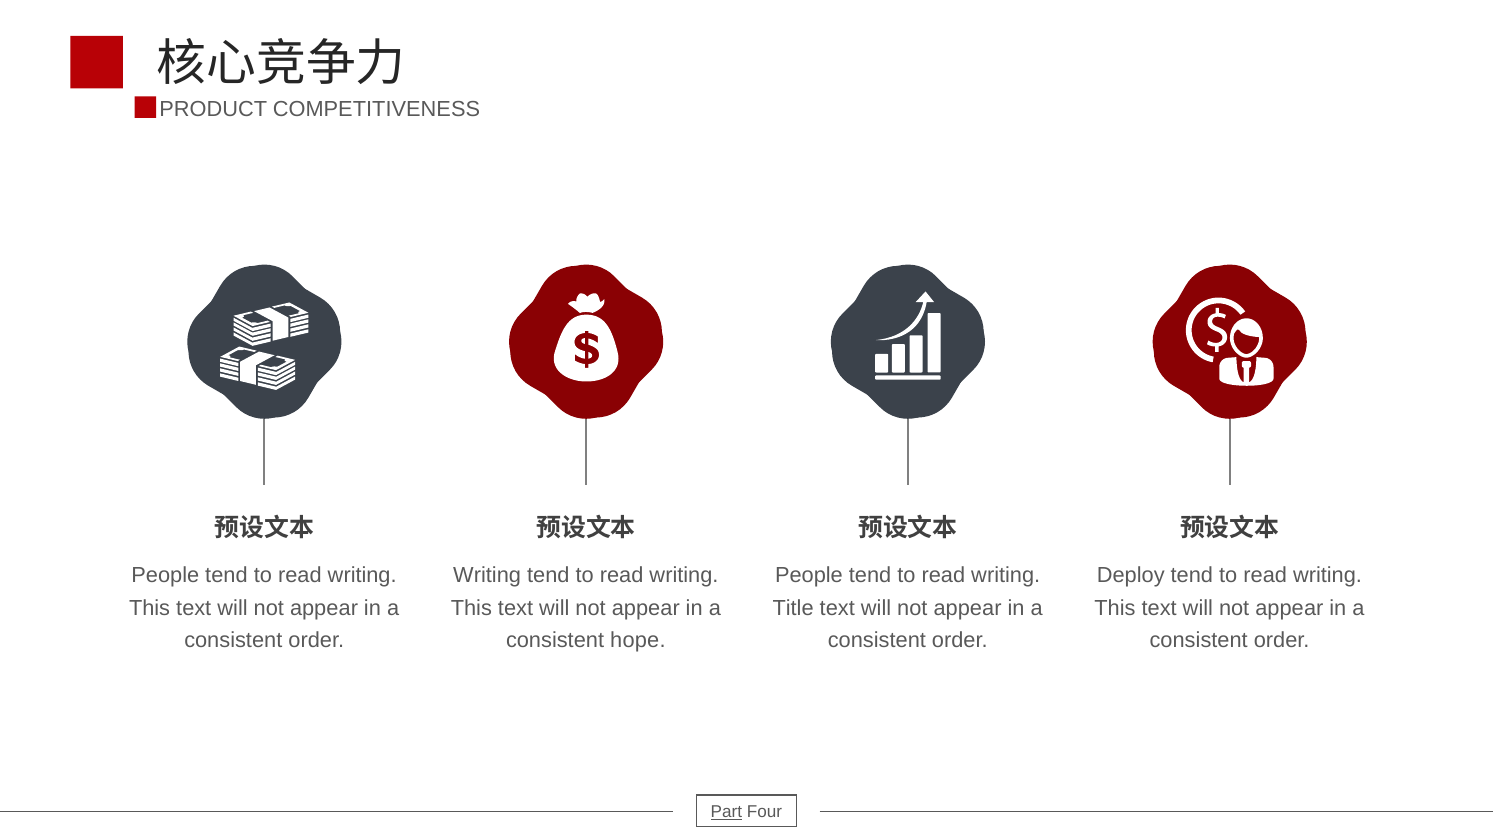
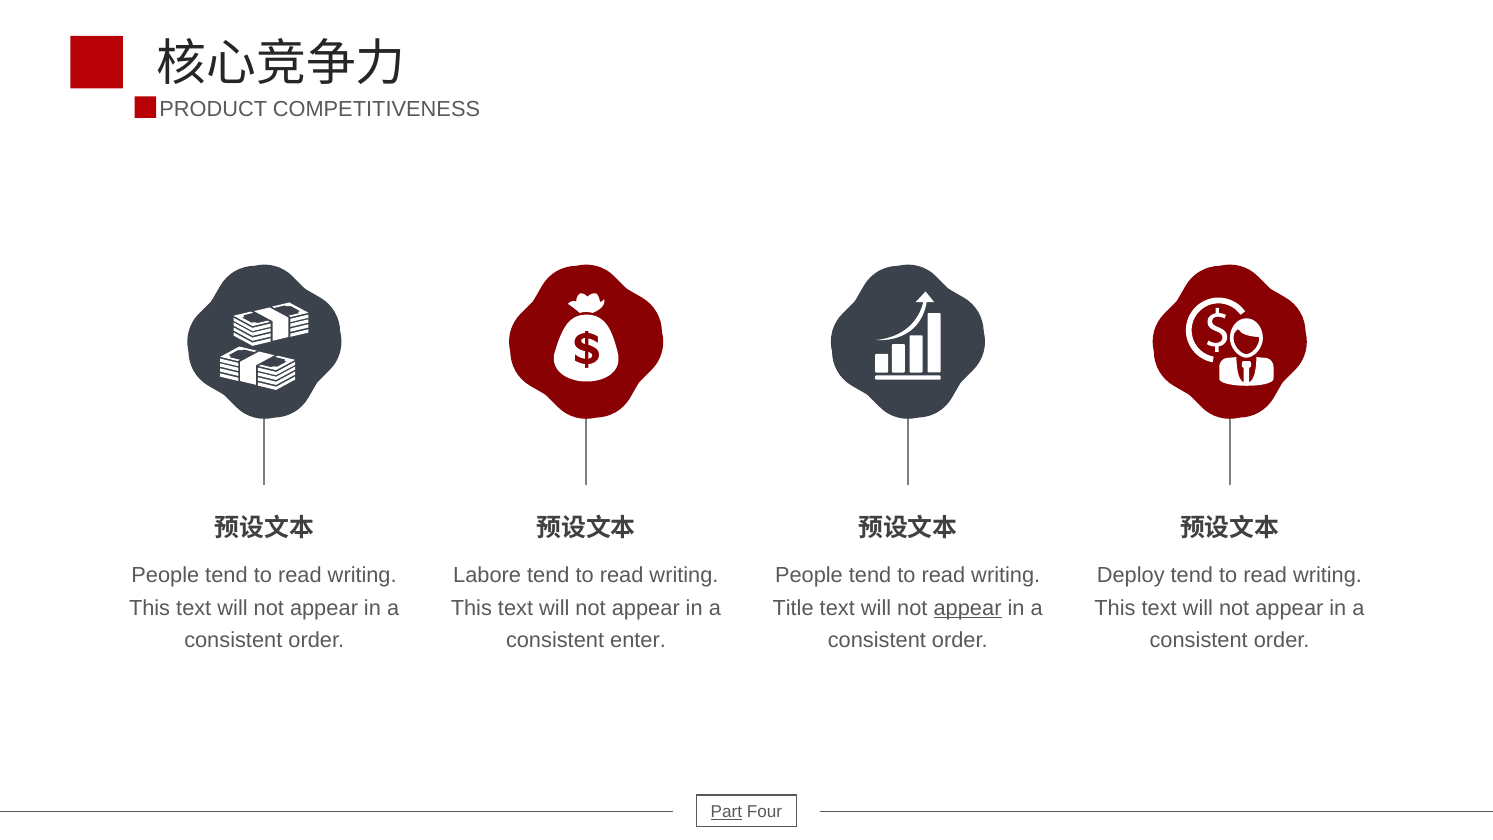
Writing at (487, 575): Writing -> Labore
appear at (968, 608) underline: none -> present
hope: hope -> enter
